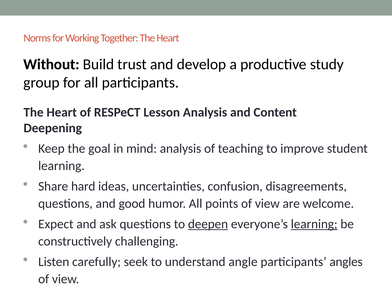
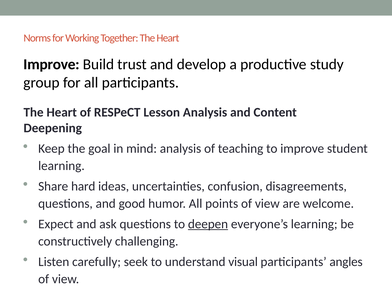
Without at (51, 64): Without -> Improve
learning at (314, 224) underline: present -> none
angle: angle -> visual
